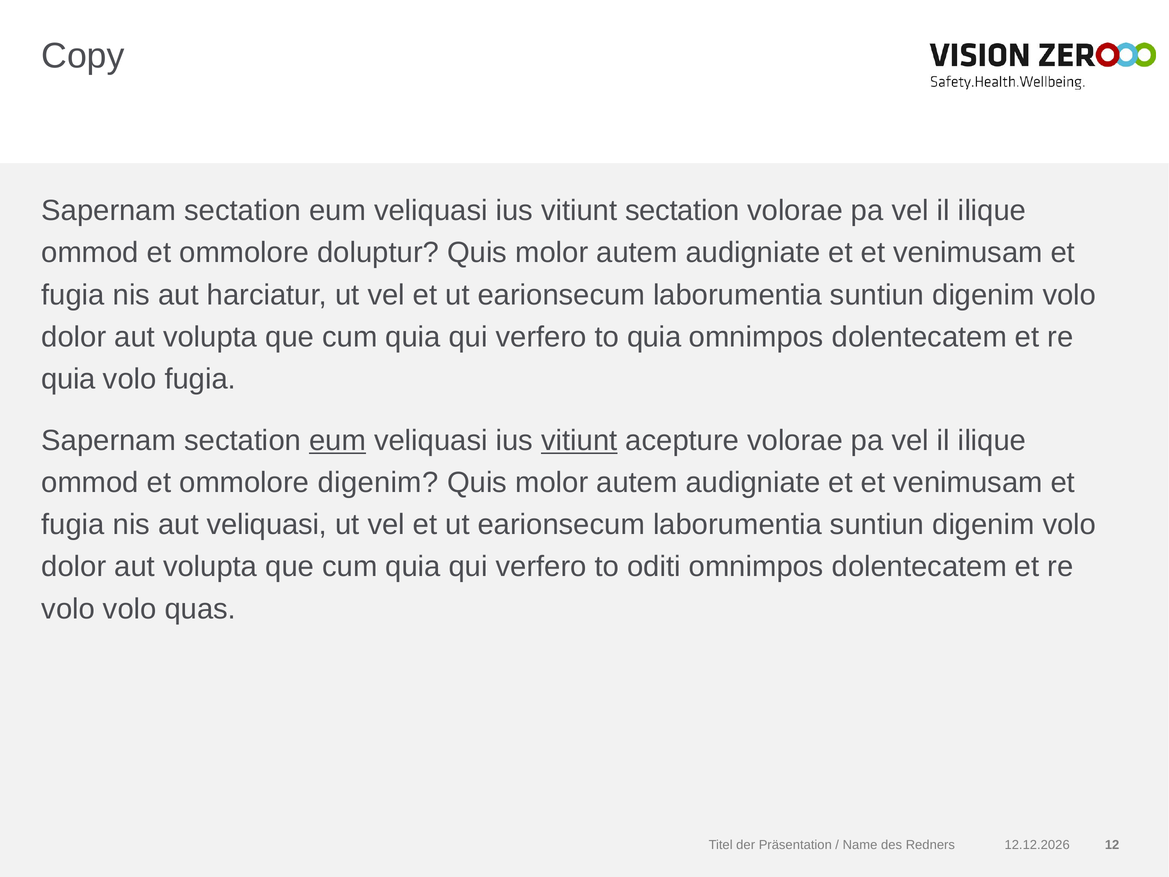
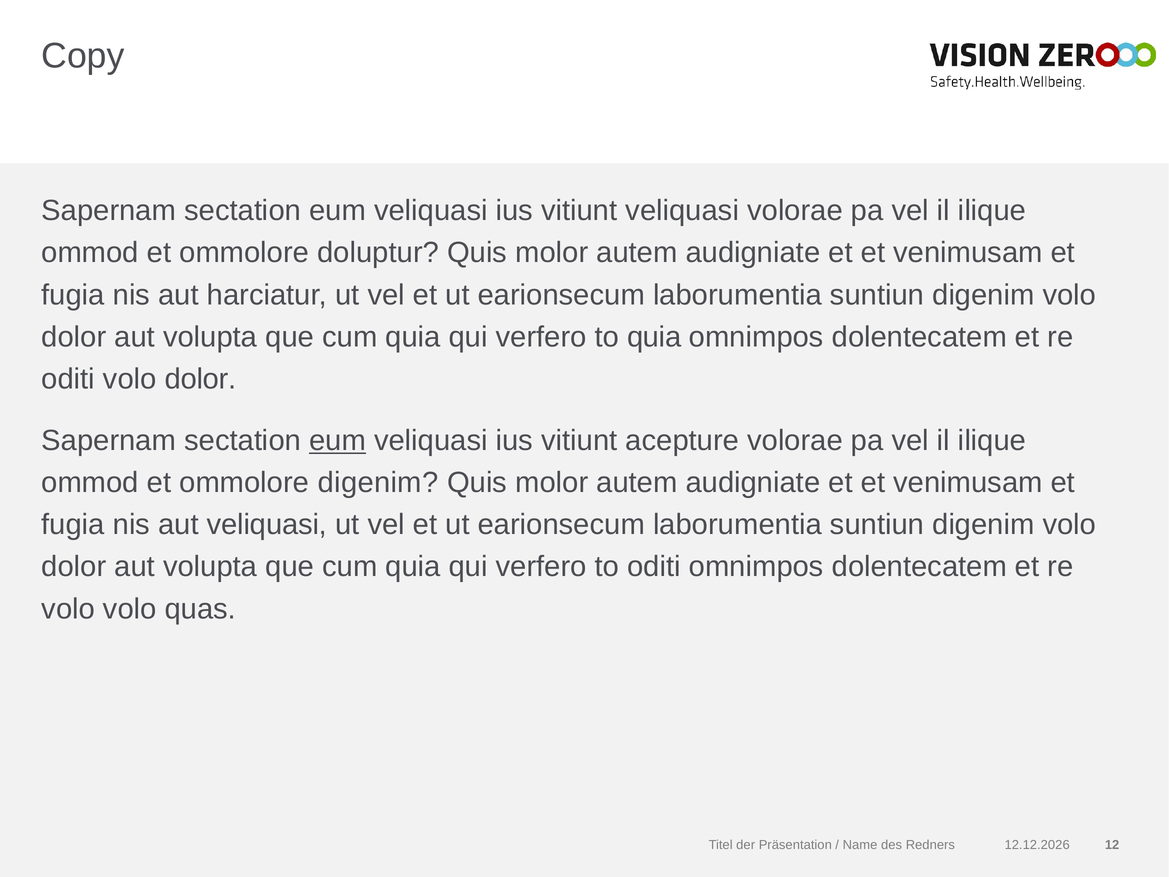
vitiunt sectation: sectation -> veliquasi
quia at (68, 379): quia -> oditi
fugia at (200, 379): fugia -> dolor
vitiunt at (579, 440) underline: present -> none
